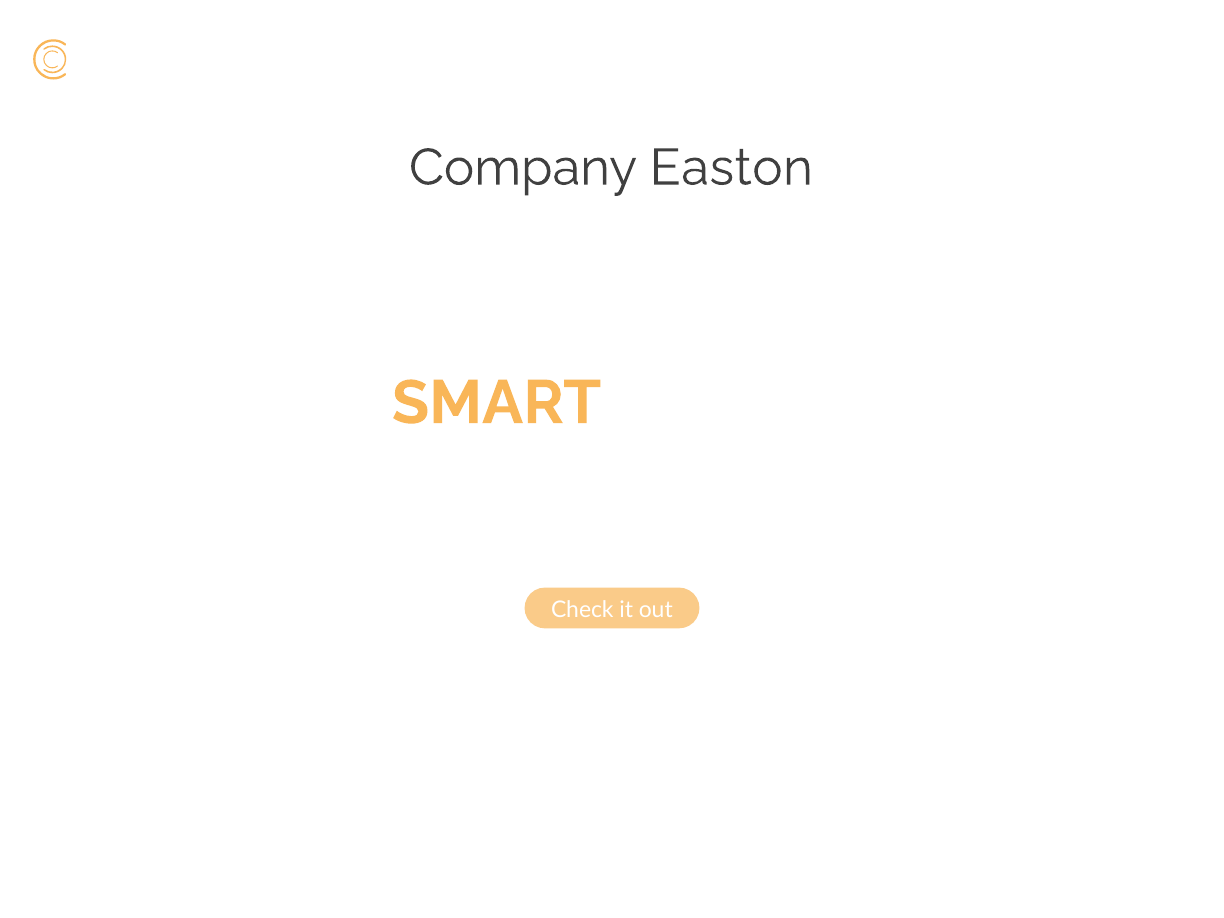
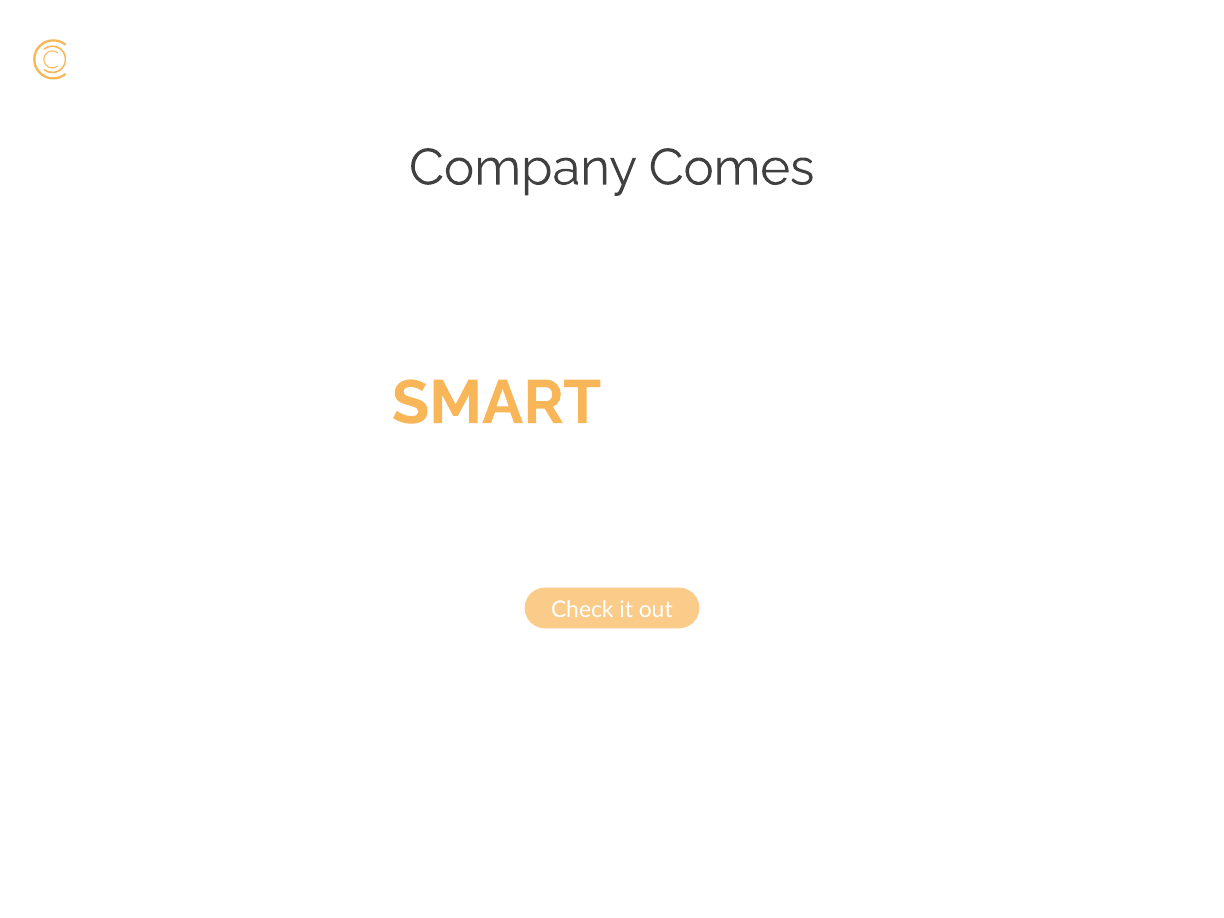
Company Easton: Easton -> Comes
